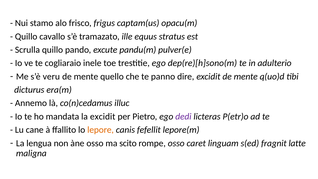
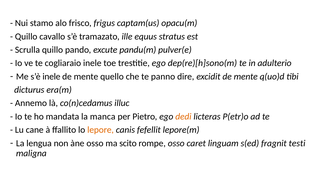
s’è veru: veru -> inele
la excidit: excidit -> manca
dedi colour: purple -> orange
latte: latte -> testi
